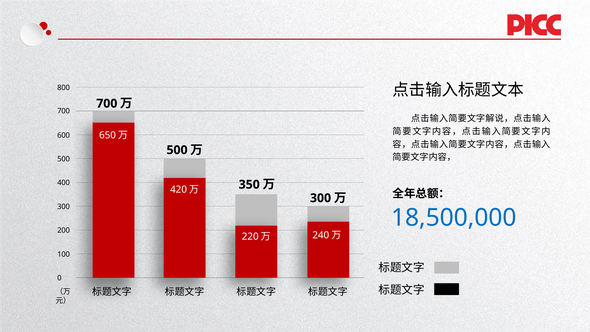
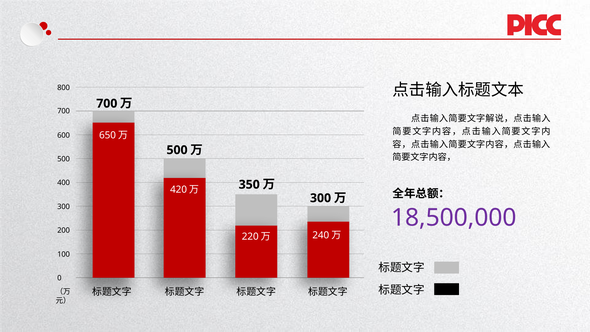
18,500,000 colour: blue -> purple
